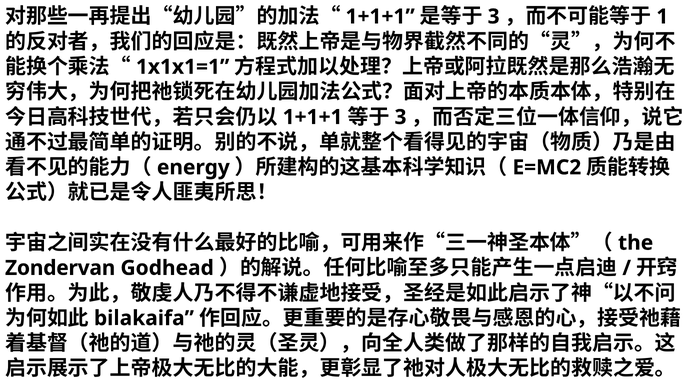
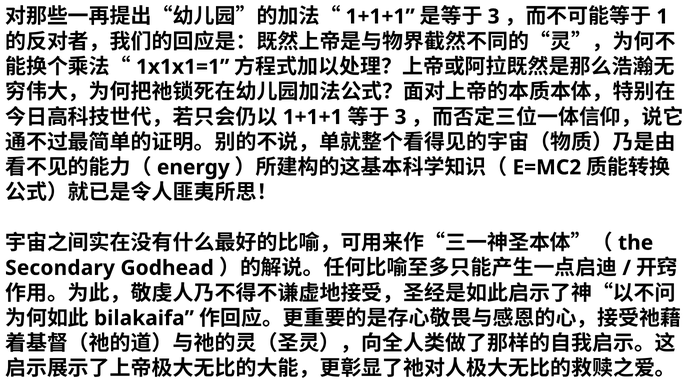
Zondervan: Zondervan -> Secondary
